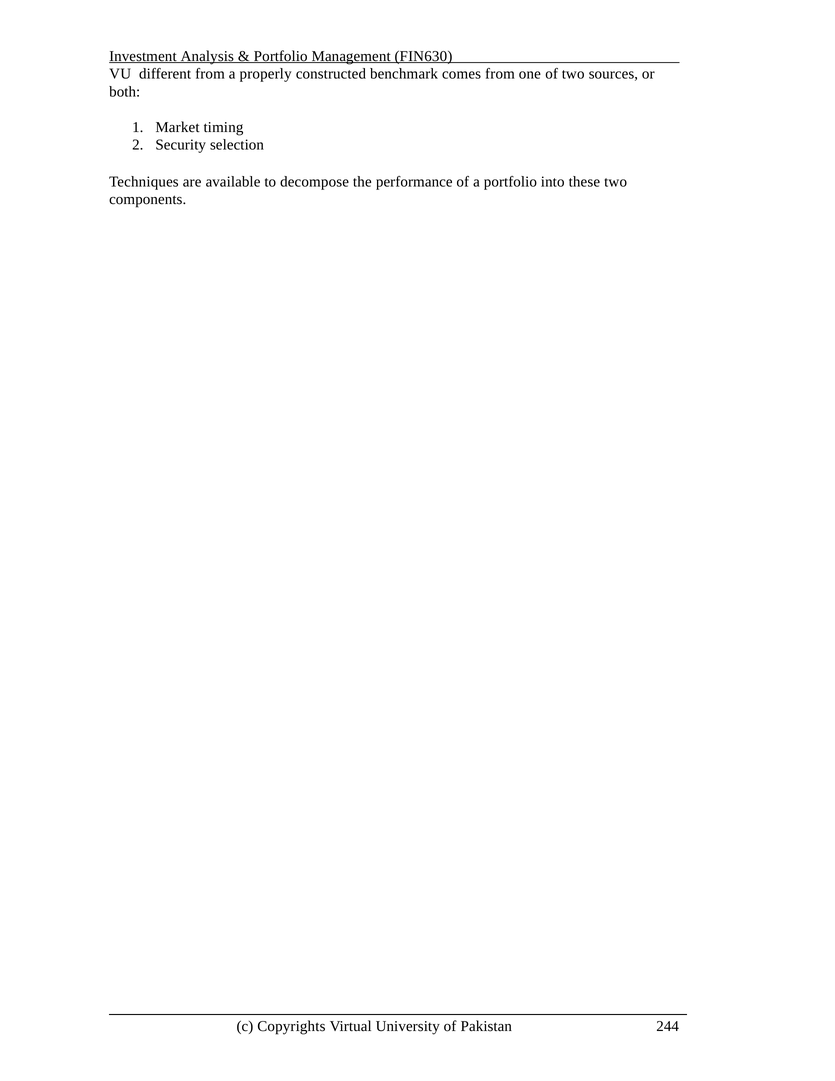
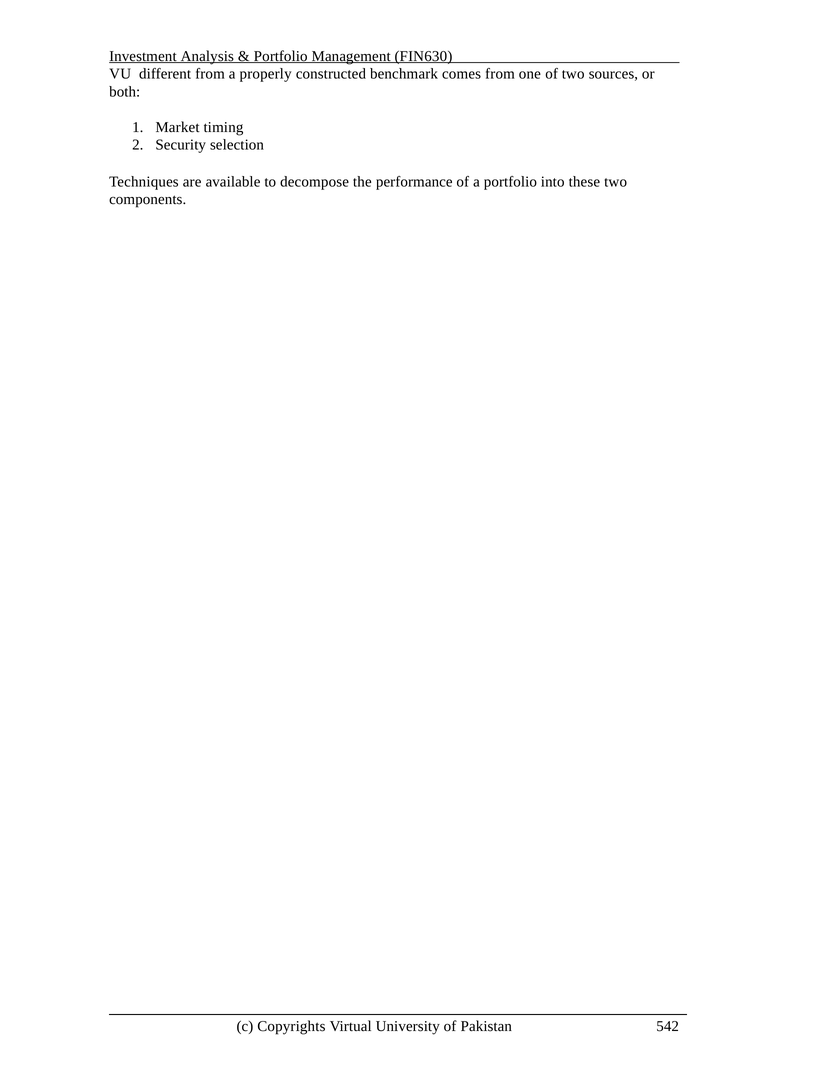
244: 244 -> 542
